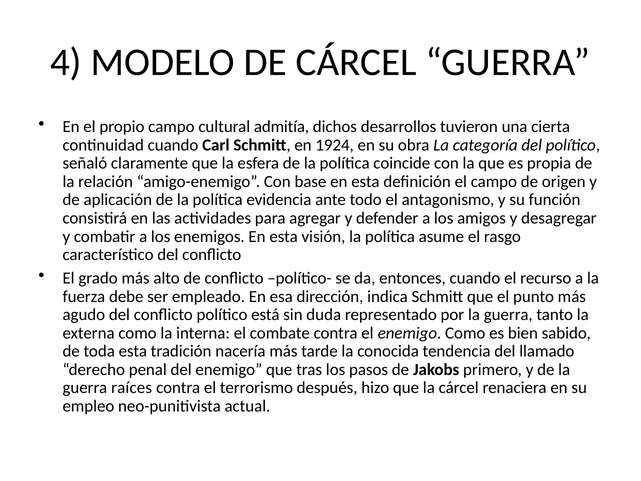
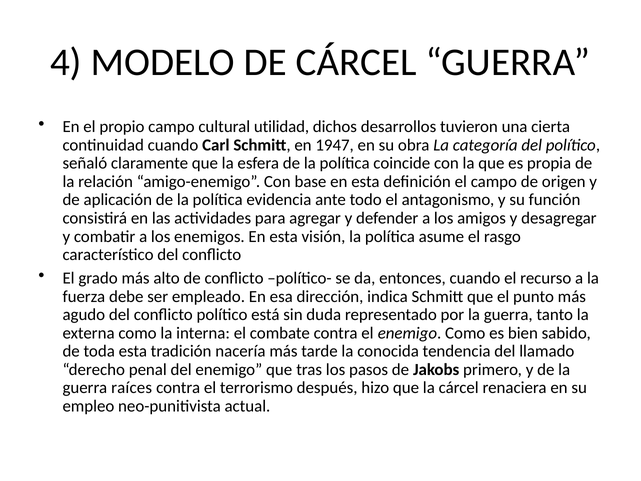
admitía: admitía -> utilidad
1924: 1924 -> 1947
